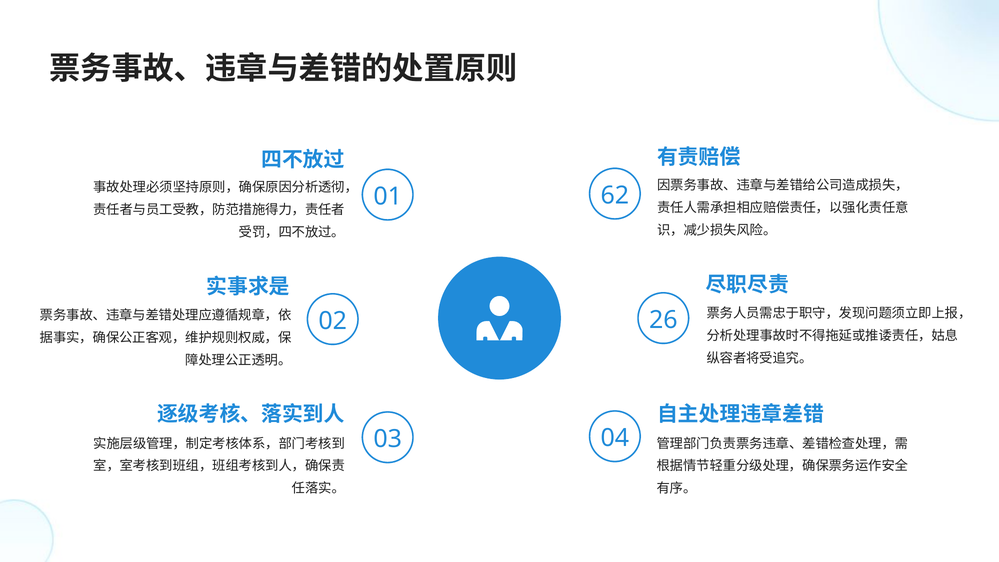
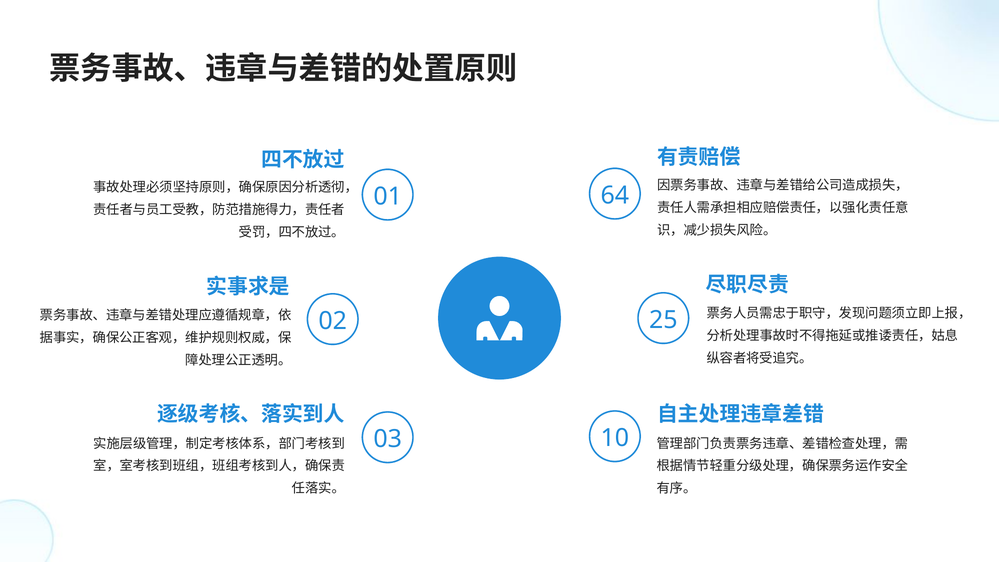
62: 62 -> 64
26: 26 -> 25
04: 04 -> 10
